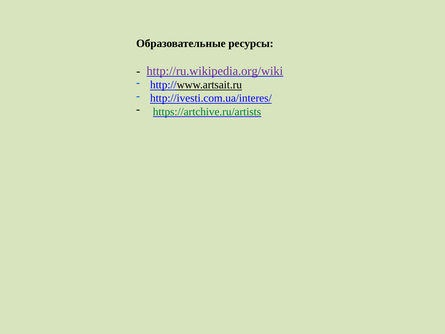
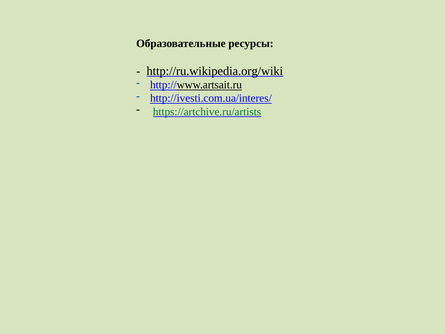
http://ru.wikipedia.org/wiki colour: purple -> black
